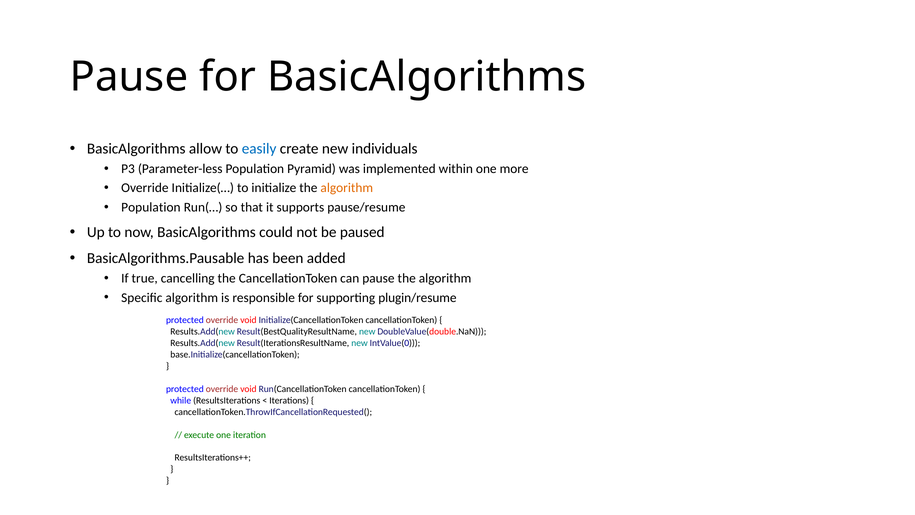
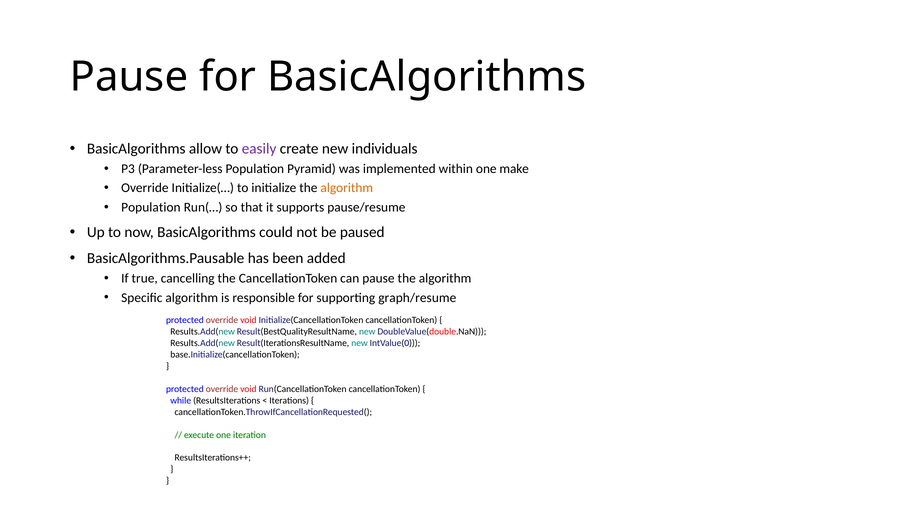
easily colour: blue -> purple
more: more -> make
plugin/resume: plugin/resume -> graph/resume
